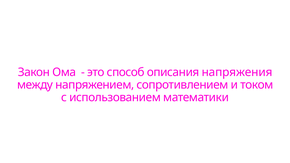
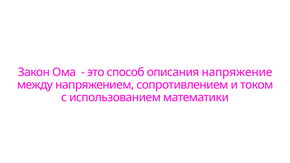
напряжения: напряжения -> напряжение
